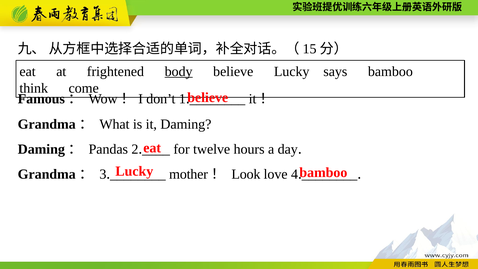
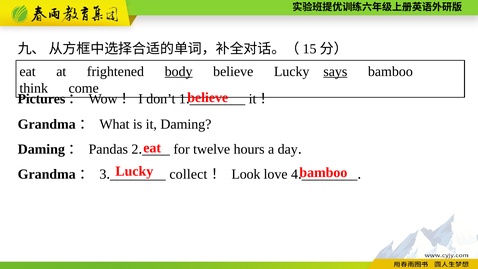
says underline: none -> present
Famous: Famous -> Pictures
mother: mother -> collect
